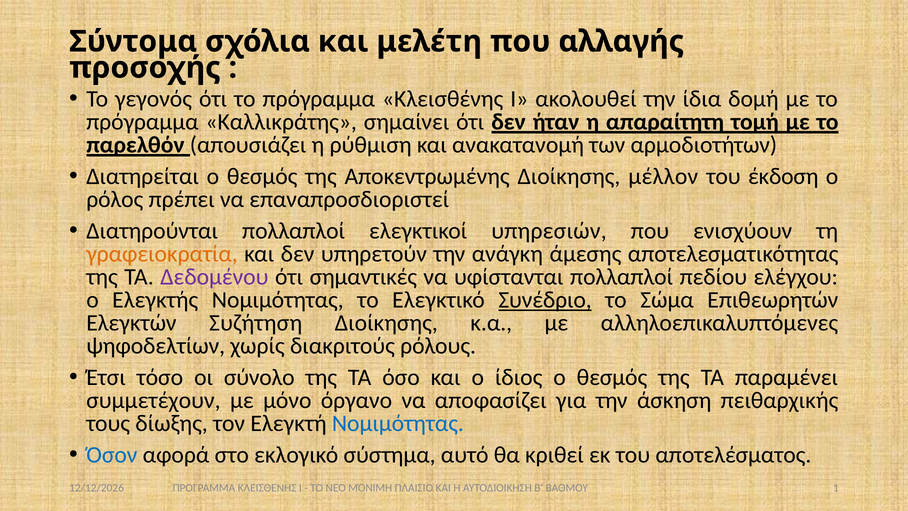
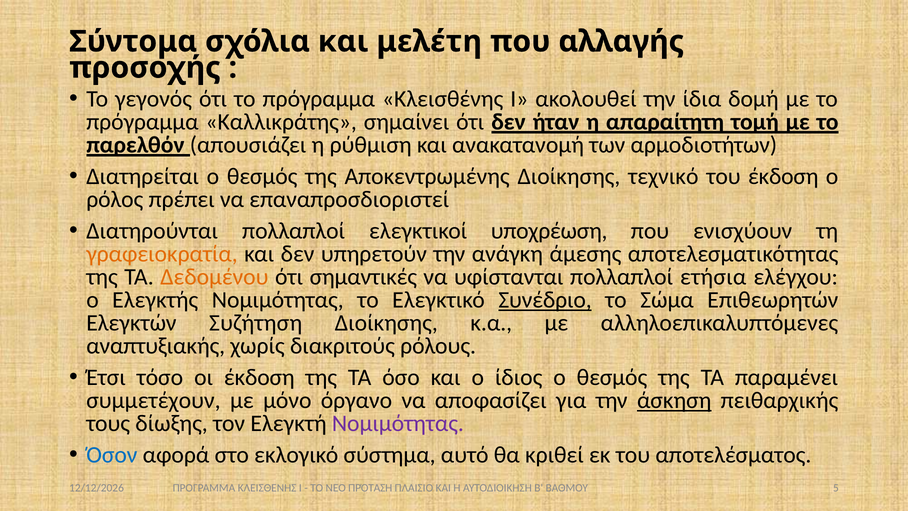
μέλλον: μέλλον -> τεχνικό
υπηρεσιών: υπηρεσιών -> υποχρέωση
Δεδομένου colour: purple -> orange
πεδίου: πεδίου -> ετήσια
ψηφοδελτίων: ψηφοδελτίων -> αναπτυξιακής
οι σύνολο: σύνολο -> έκδοση
άσκηση underline: none -> present
Νομιμότητας at (398, 423) colour: blue -> purple
1: 1 -> 5
ΜΌΝΙΜΗ: ΜΌΝΙΜΗ -> ΠΡΌΤΑΣΗ
